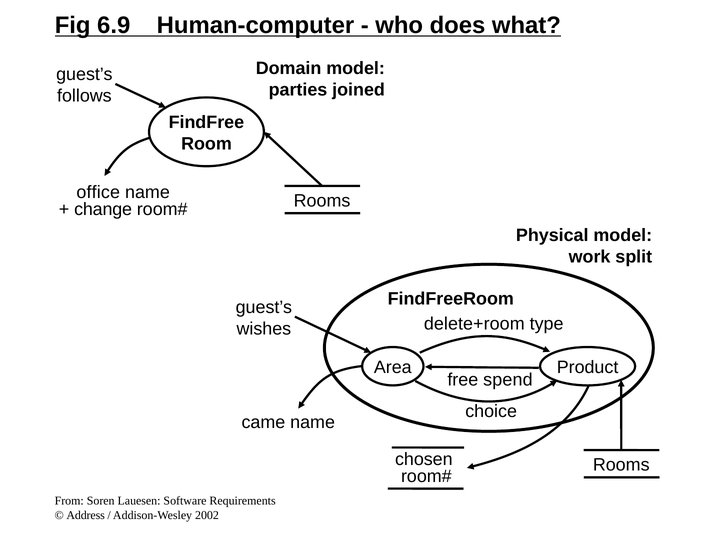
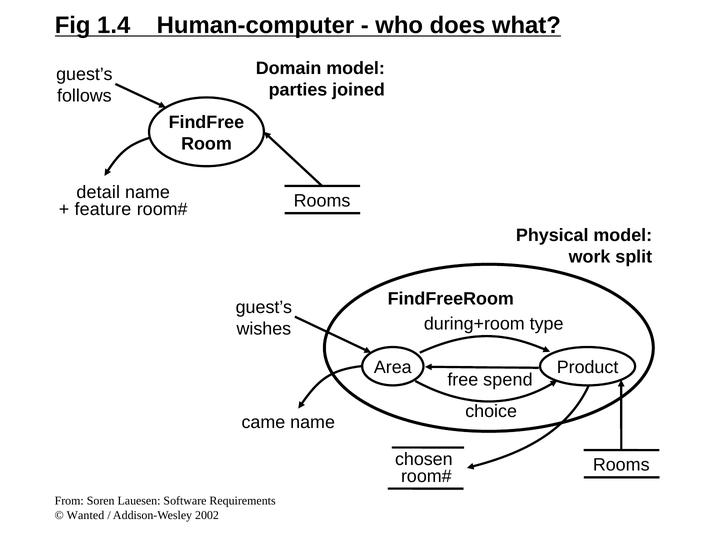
6.9: 6.9 -> 1.4
office: office -> detail
change: change -> feature
delete+room: delete+room -> during+room
Address: Address -> Wanted
